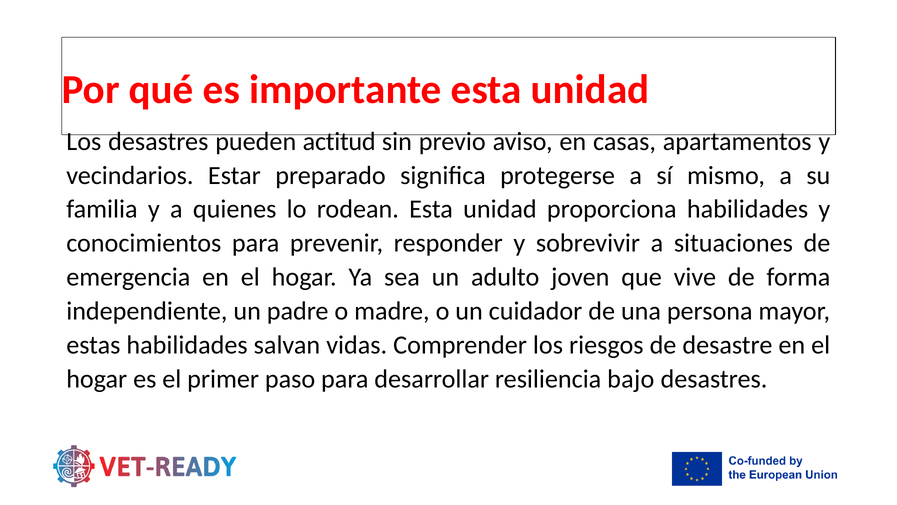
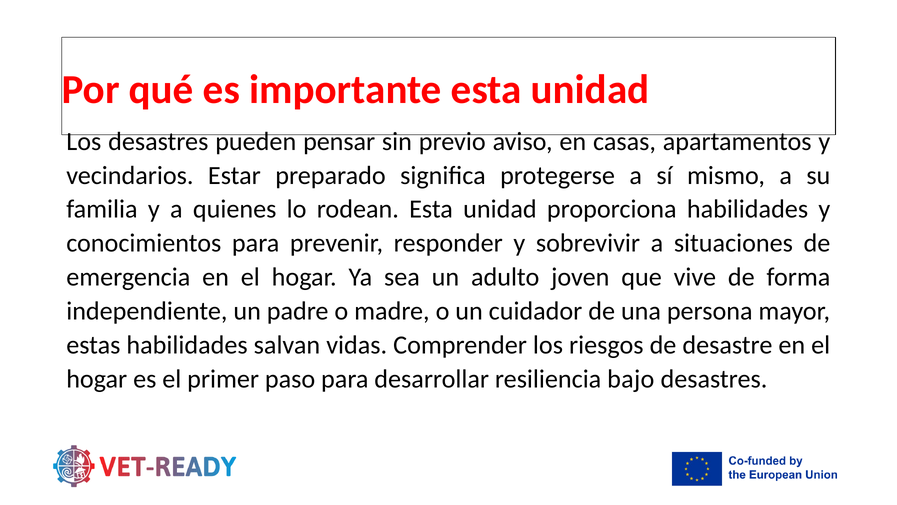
actitud: actitud -> pensar
